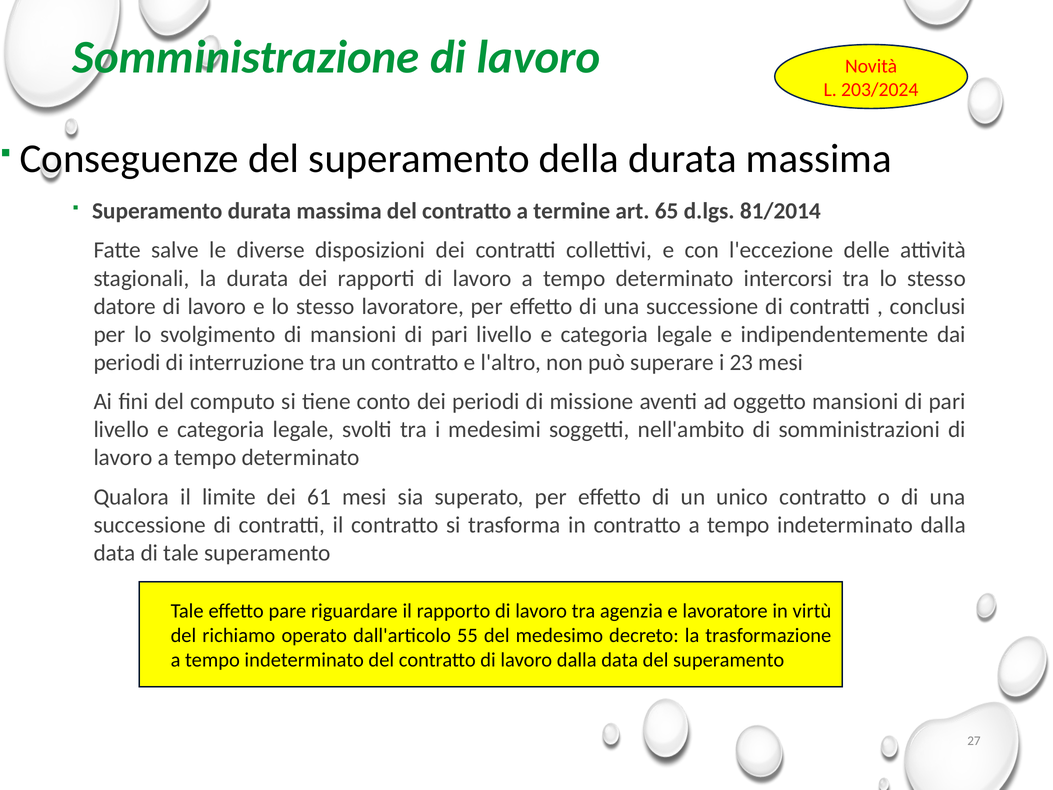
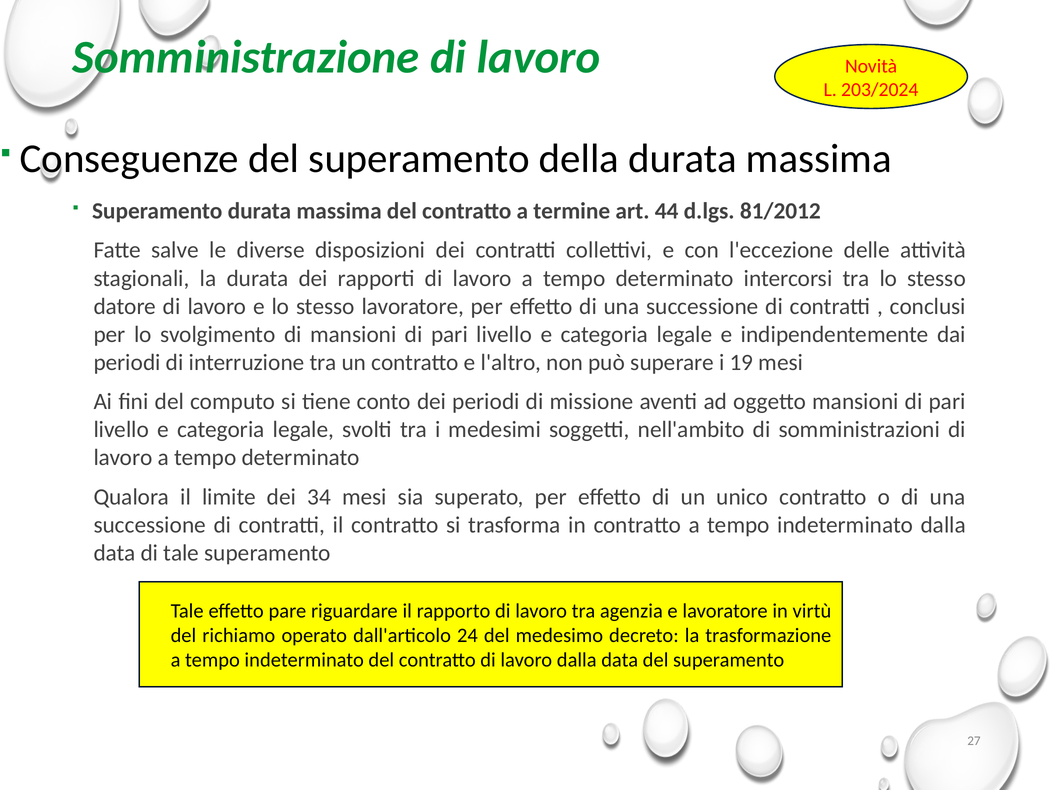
65: 65 -> 44
81/2014: 81/2014 -> 81/2012
23: 23 -> 19
61: 61 -> 34
55: 55 -> 24
